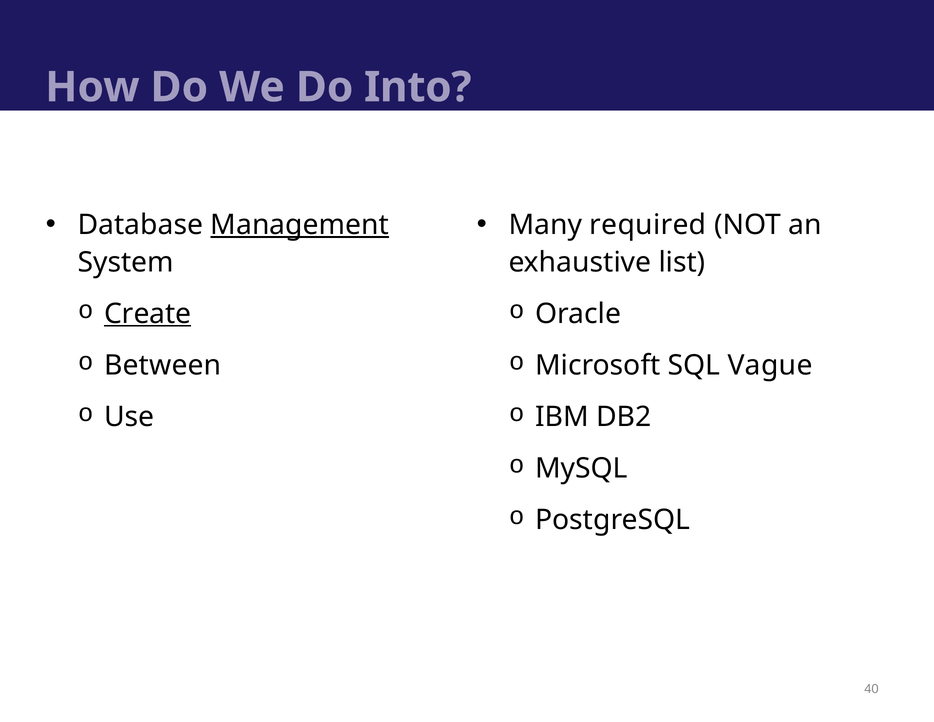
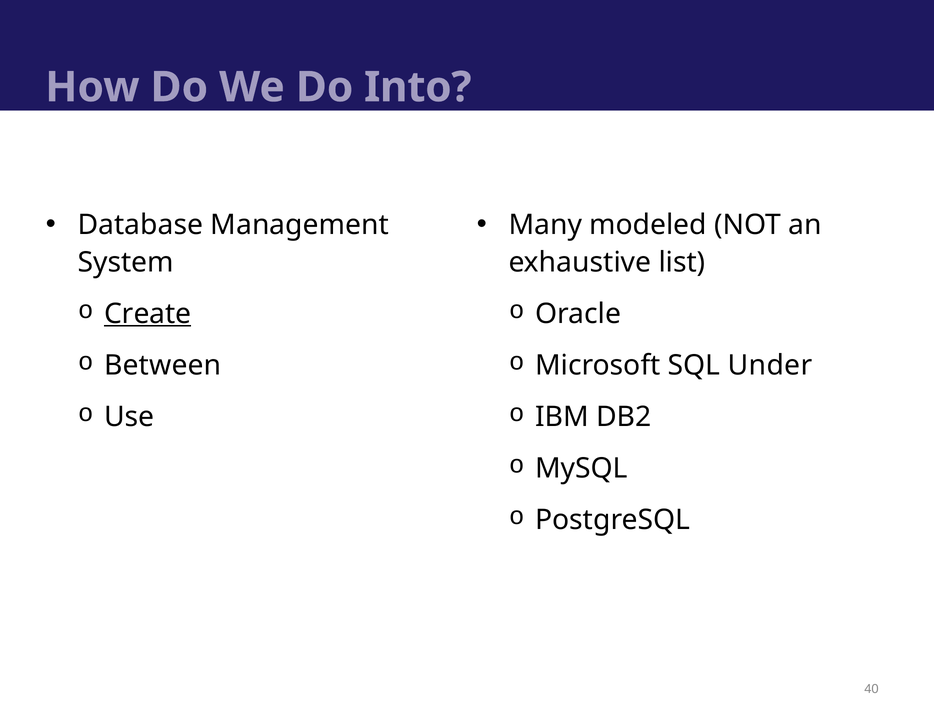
Management underline: present -> none
required: required -> modeled
Vague: Vague -> Under
